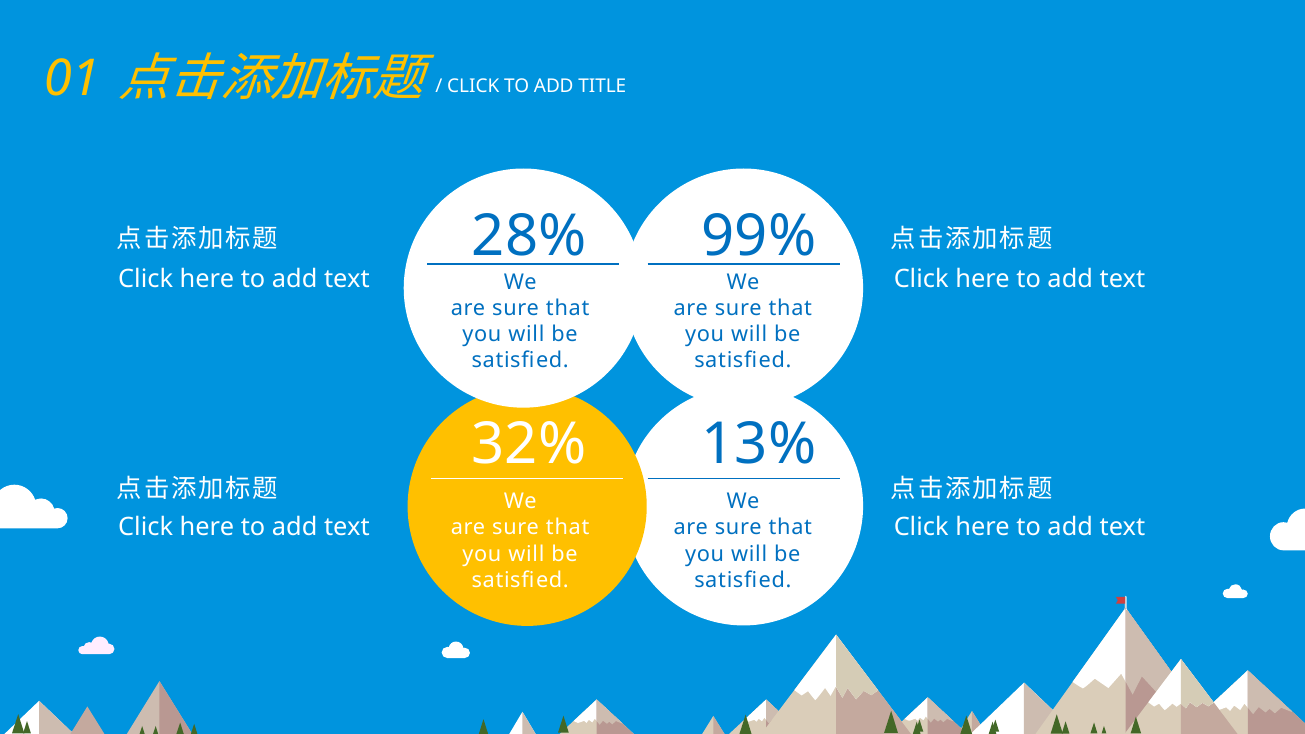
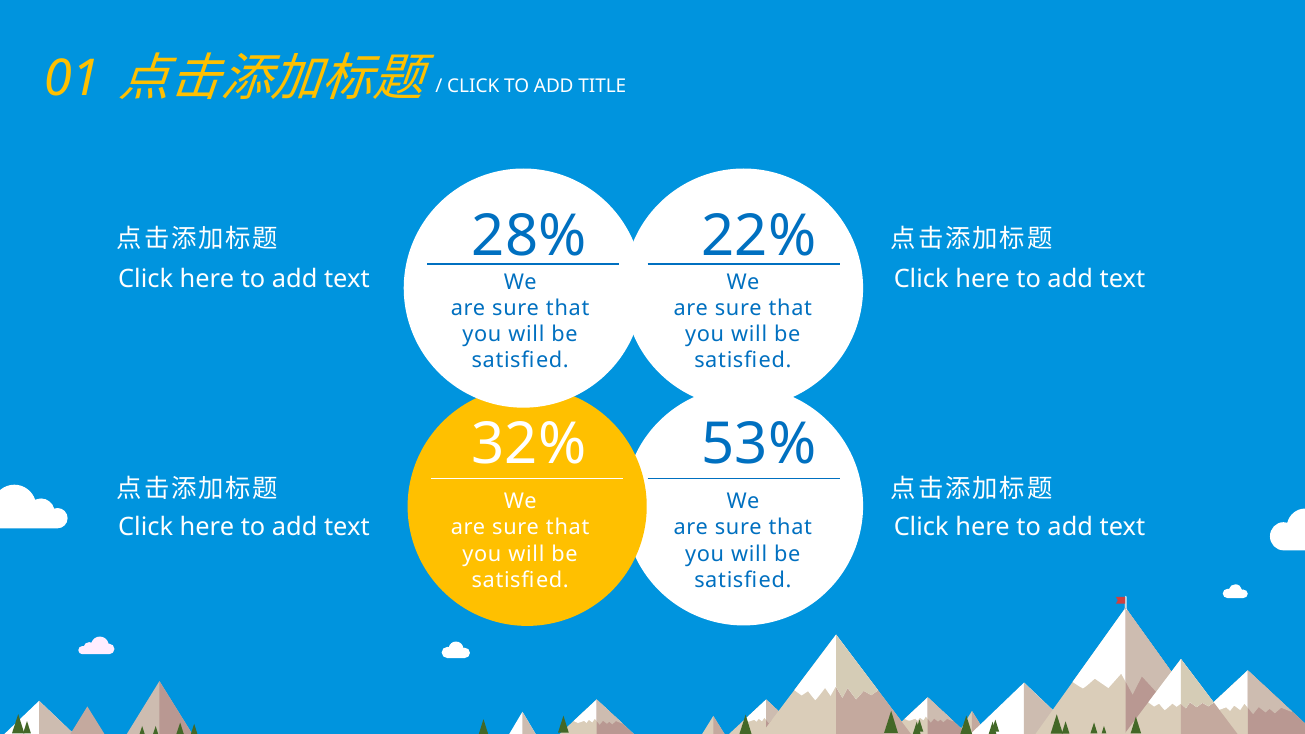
99%: 99% -> 22%
13%: 13% -> 53%
